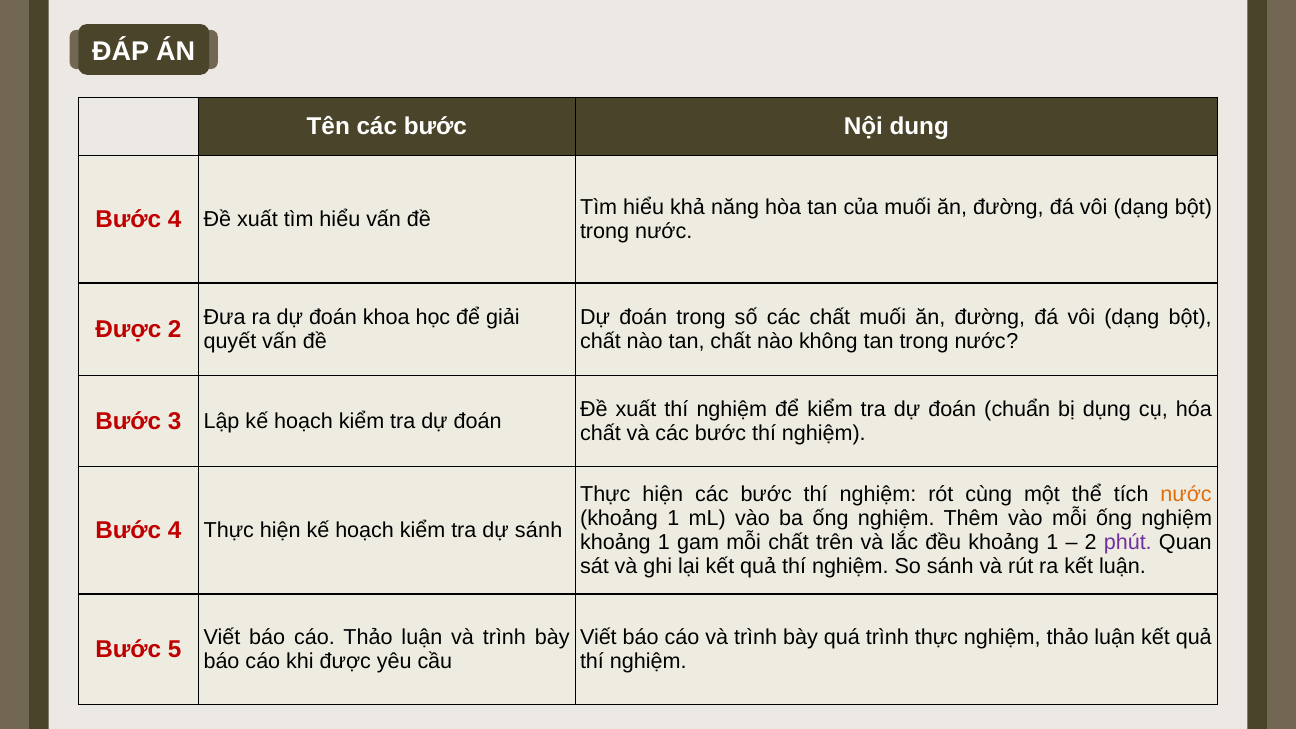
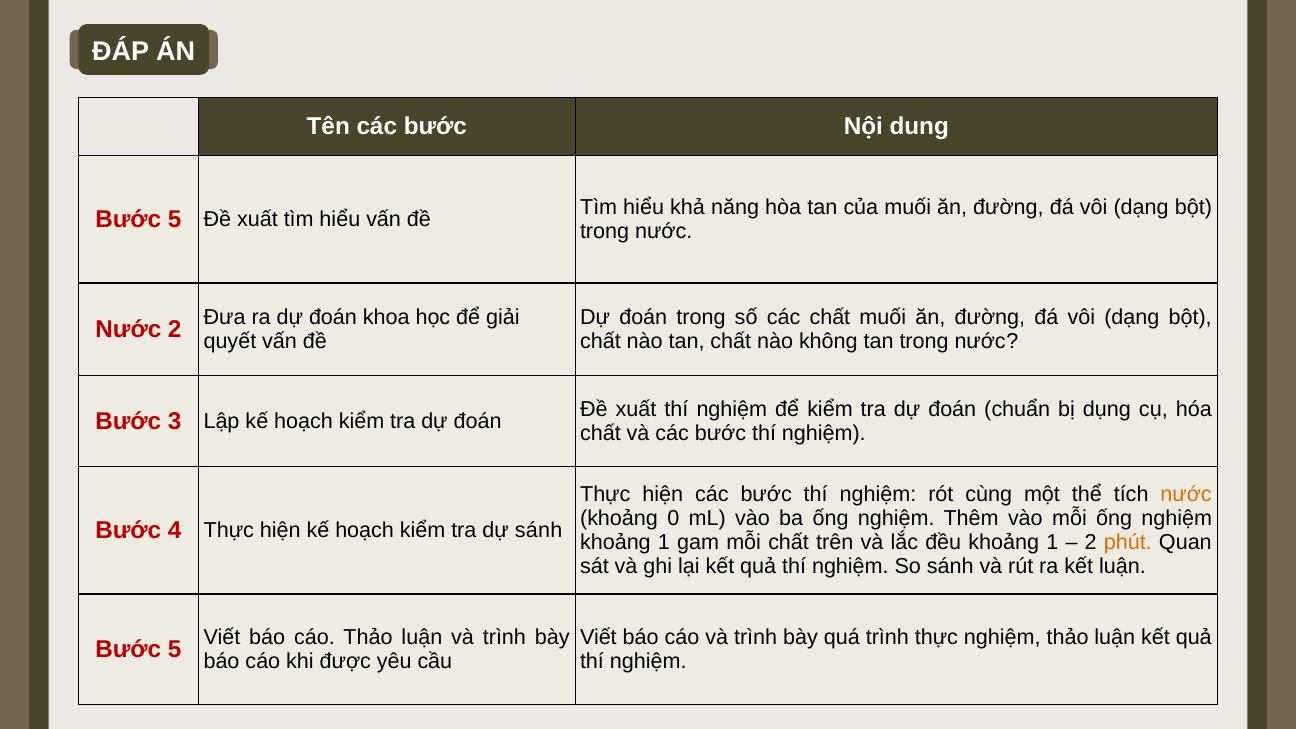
4 at (175, 220): 4 -> 5
Được at (128, 330): Được -> Nước
1 at (673, 518): 1 -> 0
phút colour: purple -> orange
